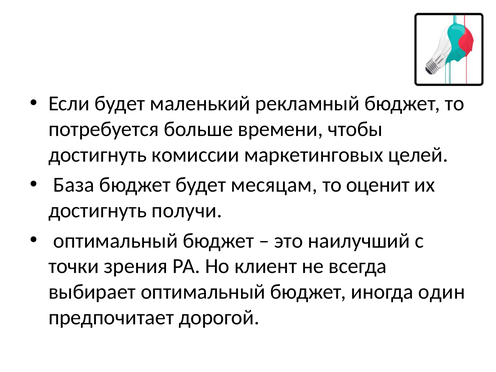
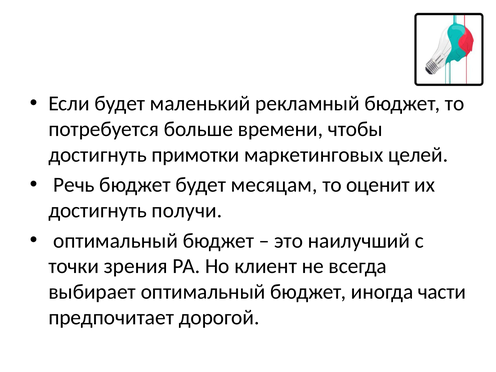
комиссии: комиссии -> примотки
База: База -> Речь
один: один -> части
